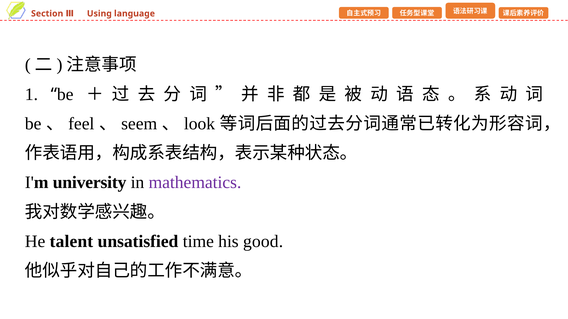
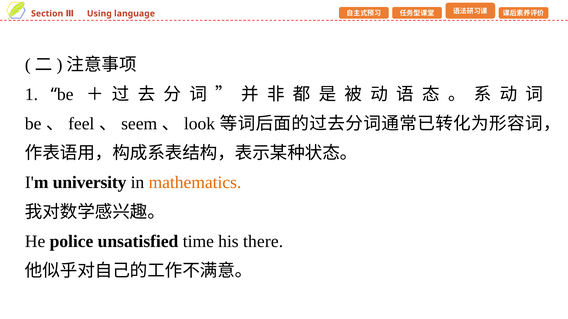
mathematics colour: purple -> orange
talent: talent -> police
good: good -> there
